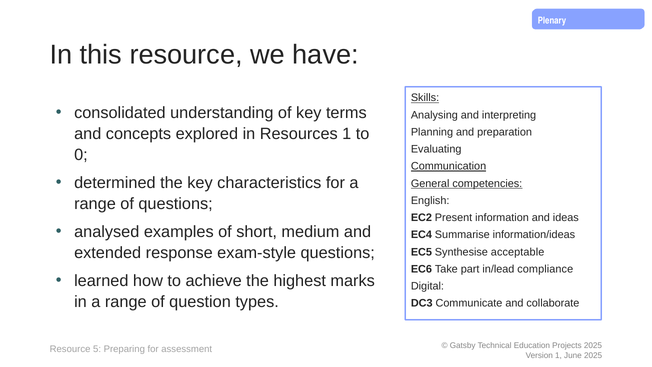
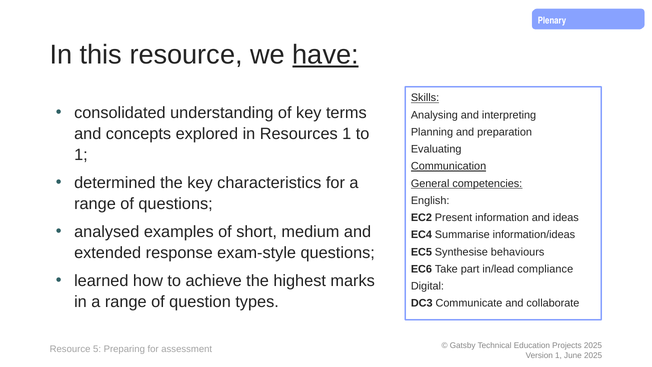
have underline: none -> present
0 at (81, 155): 0 -> 1
acceptable: acceptable -> behaviours
